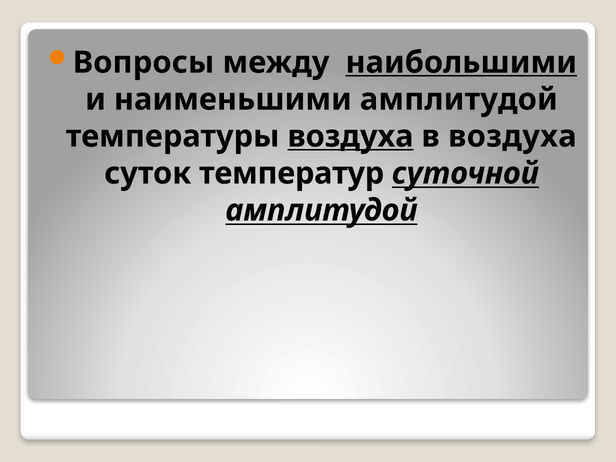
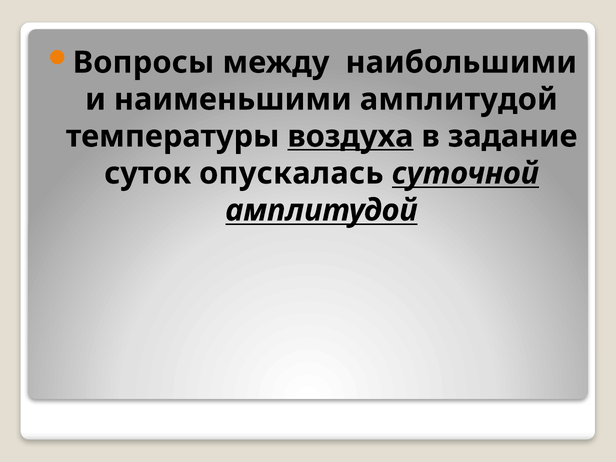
наибольшими underline: present -> none
в воздуха: воздуха -> задание
температур: температур -> опускалась
